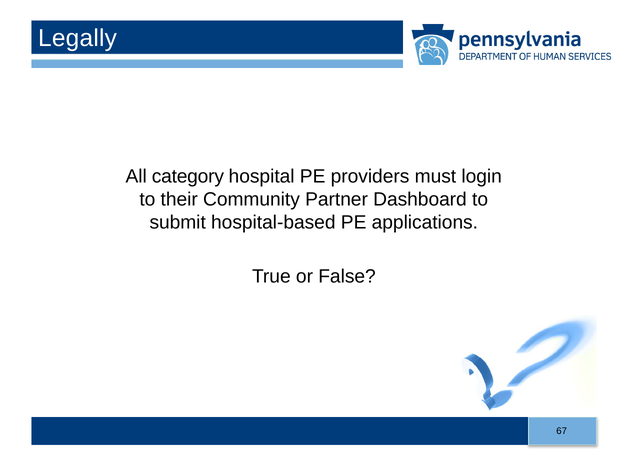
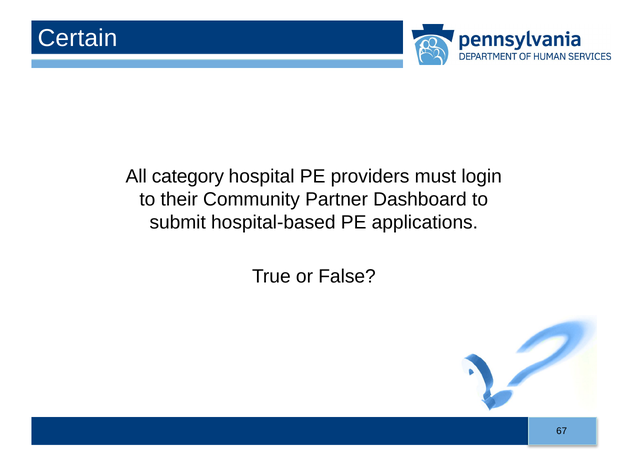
Legally: Legally -> Certain
